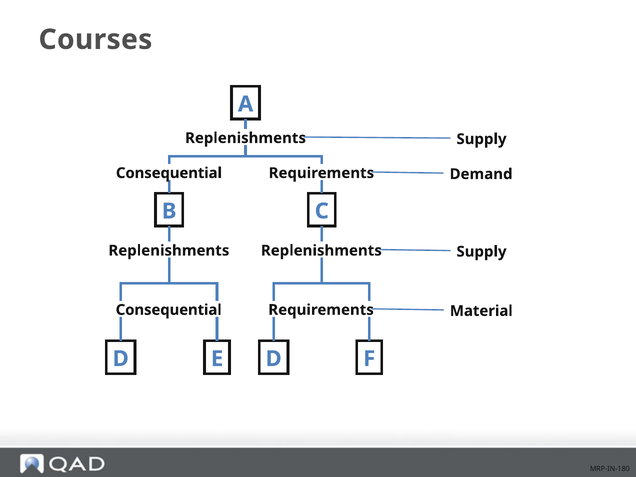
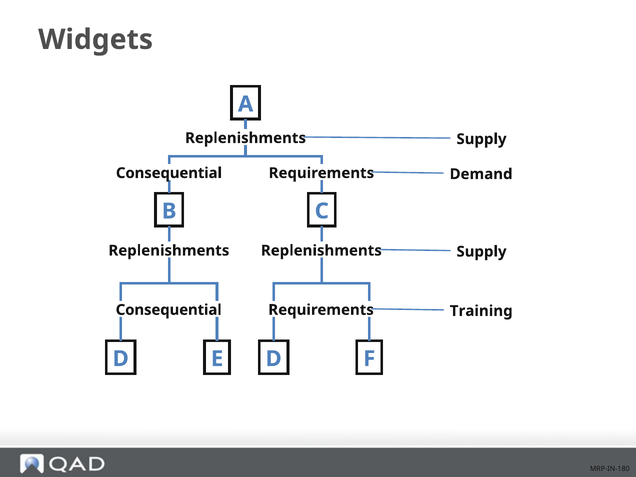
Courses: Courses -> Widgets
Material: Material -> Training
